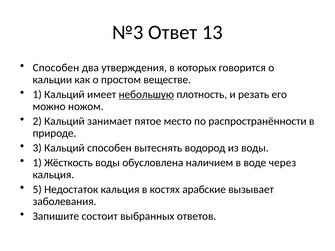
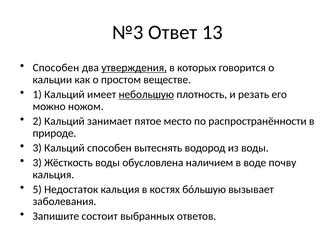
утверждения underline: none -> present
1 at (37, 163): 1 -> 3
через: через -> почву
арабские: арабские -> бóльшую
